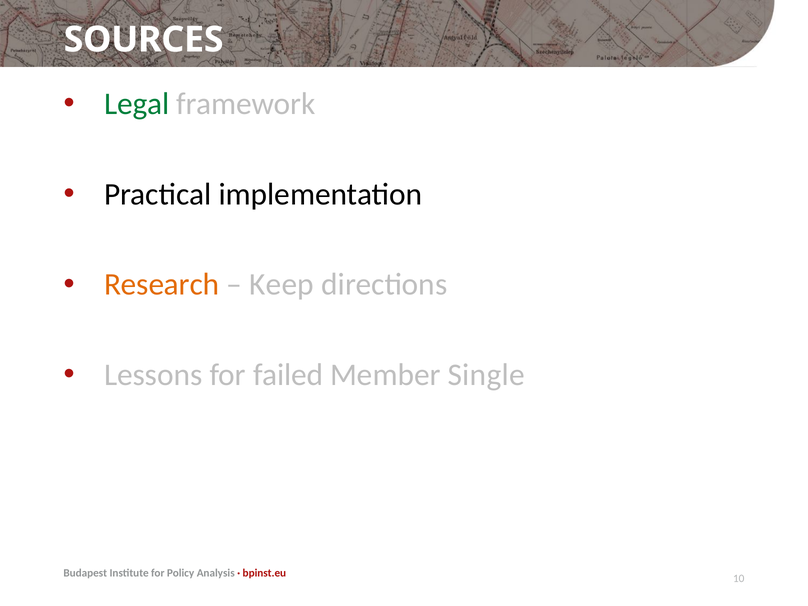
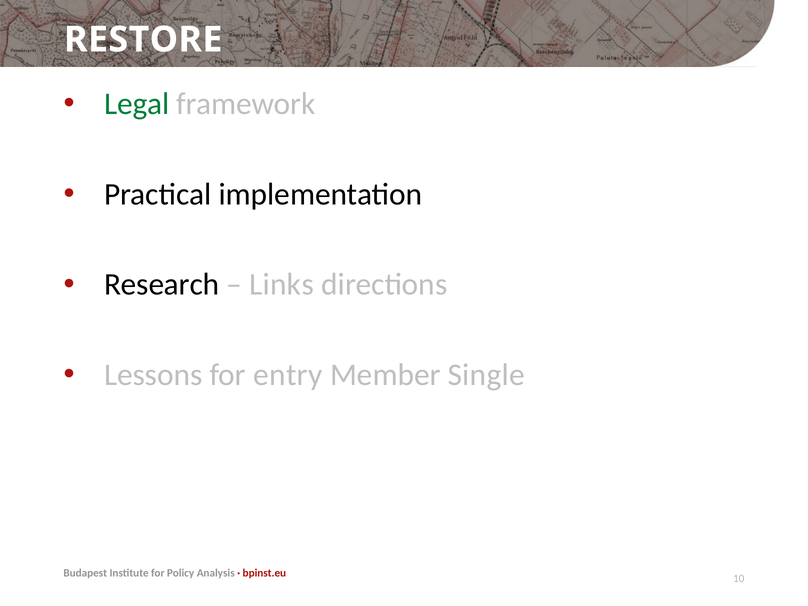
SOURCES: SOURCES -> RESTORE
Research colour: orange -> black
Keep: Keep -> Links
failed: failed -> entry
